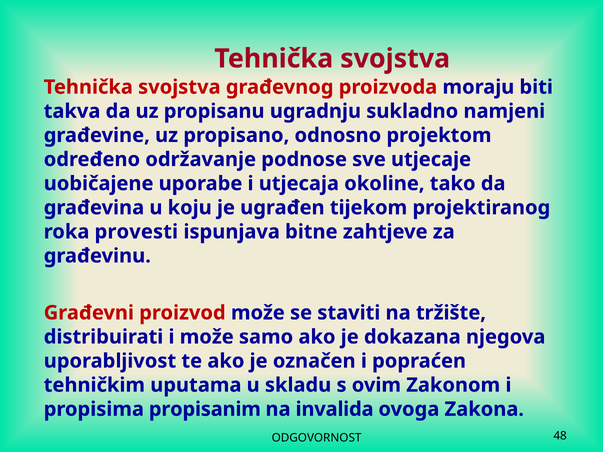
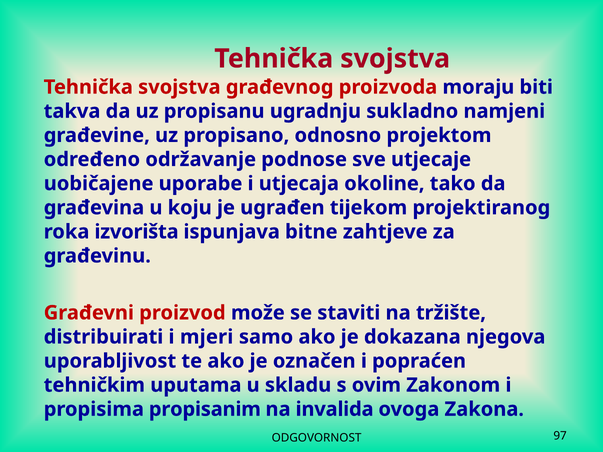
provesti: provesti -> izvorišta
i može: može -> mjeri
48: 48 -> 97
